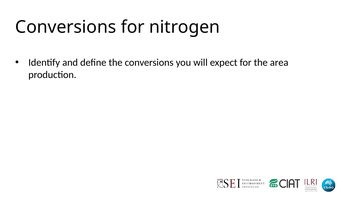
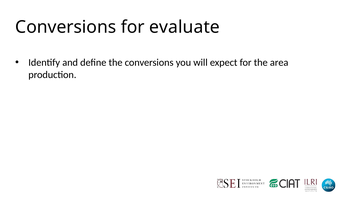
nitrogen: nitrogen -> evaluate
